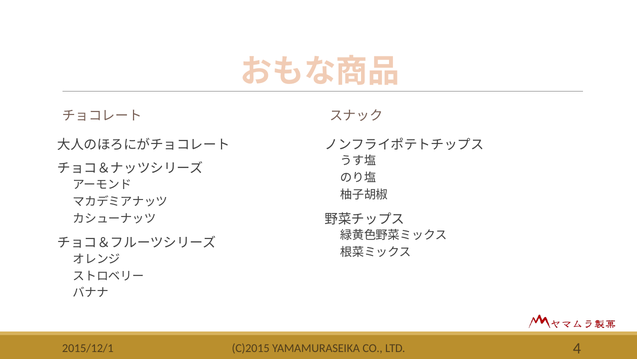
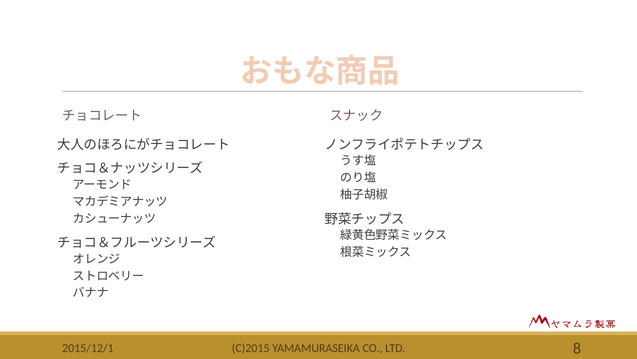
4: 4 -> 8
